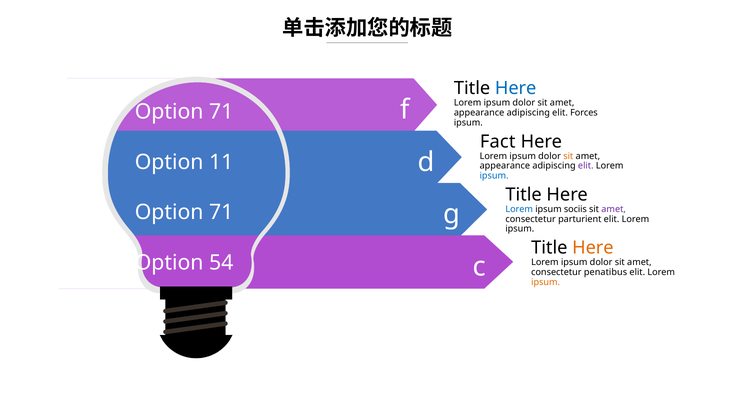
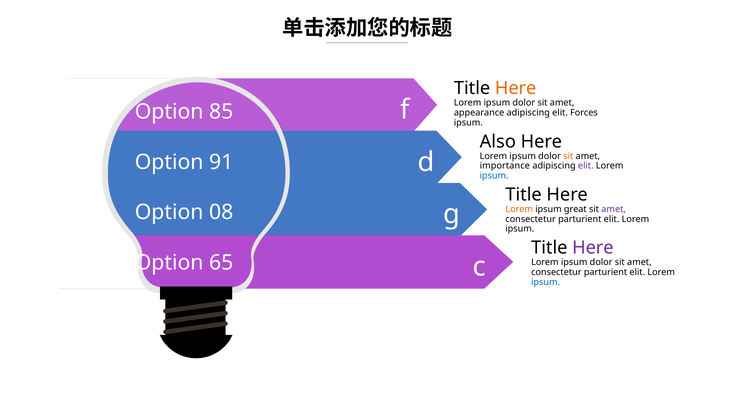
Here at (516, 88) colour: blue -> orange
71 at (221, 112): 71 -> 85
Fact: Fact -> Also
11: 11 -> 91
appearance at (505, 166): appearance -> importance
71 at (221, 212): 71 -> 08
Lorem at (519, 209) colour: blue -> orange
sociis: sociis -> great
Here at (593, 248) colour: orange -> purple
54: 54 -> 65
penatibus at (606, 272): penatibus -> parturient
ipsum at (546, 282) colour: orange -> blue
